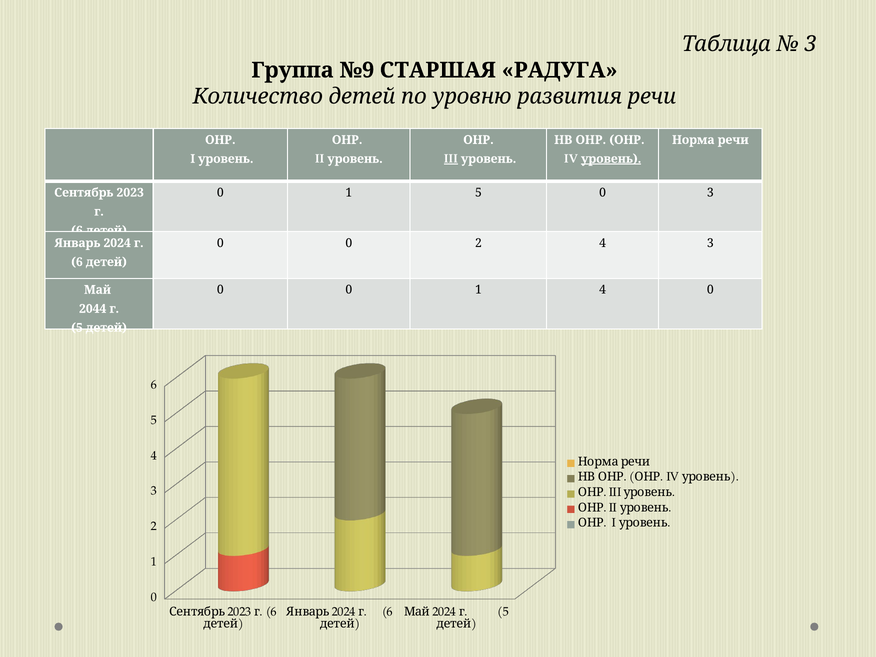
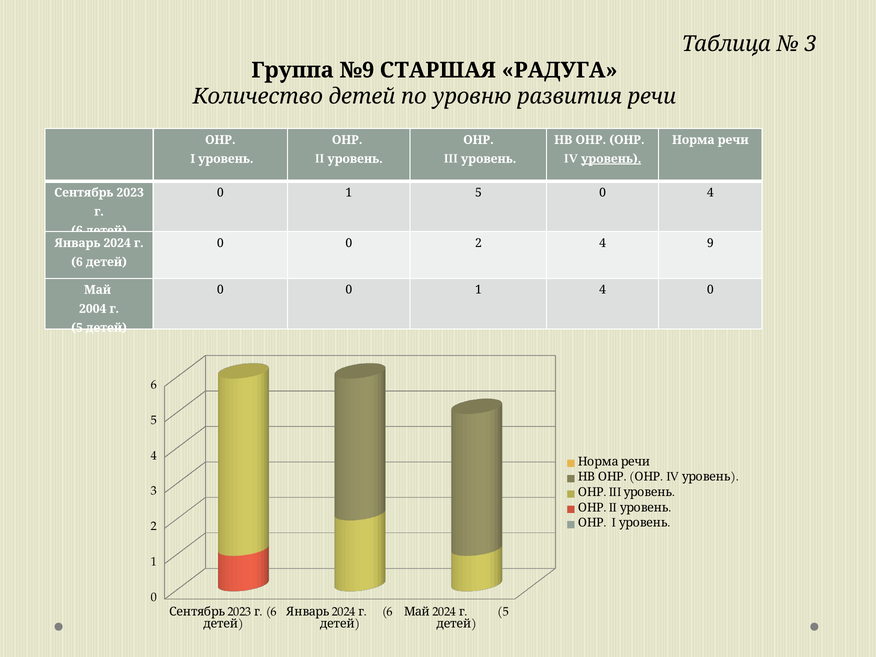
III at (451, 159) underline: present -> none
0 3: 3 -> 4
4 3: 3 -> 9
2044: 2044 -> 2004
